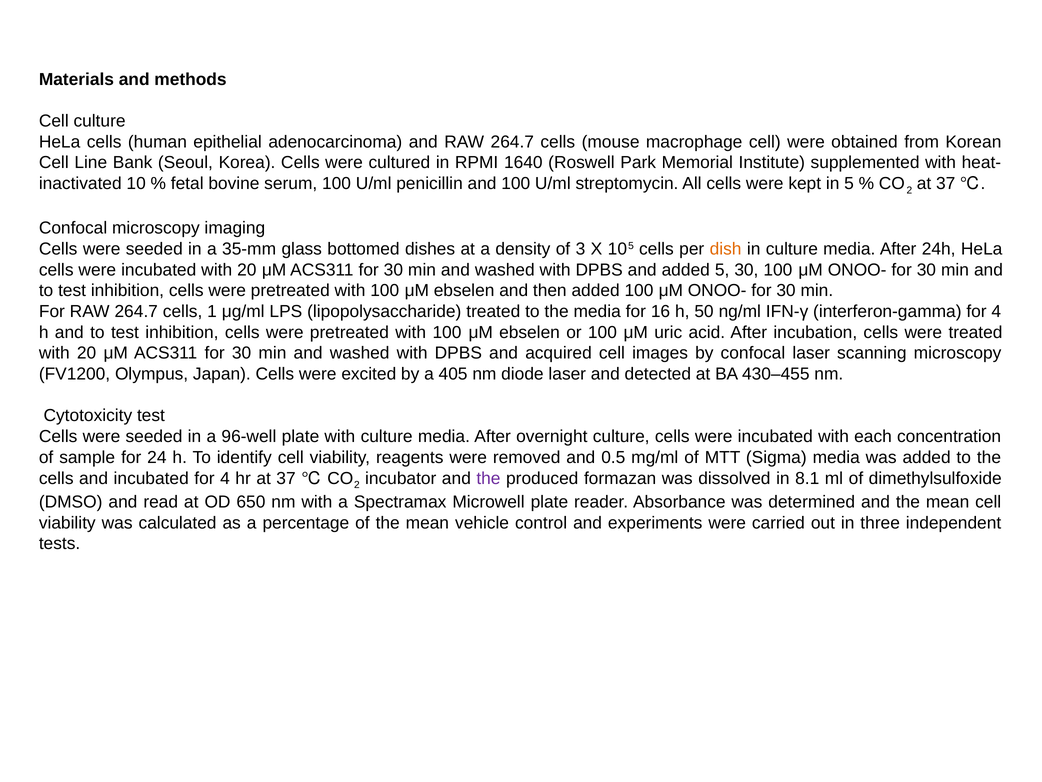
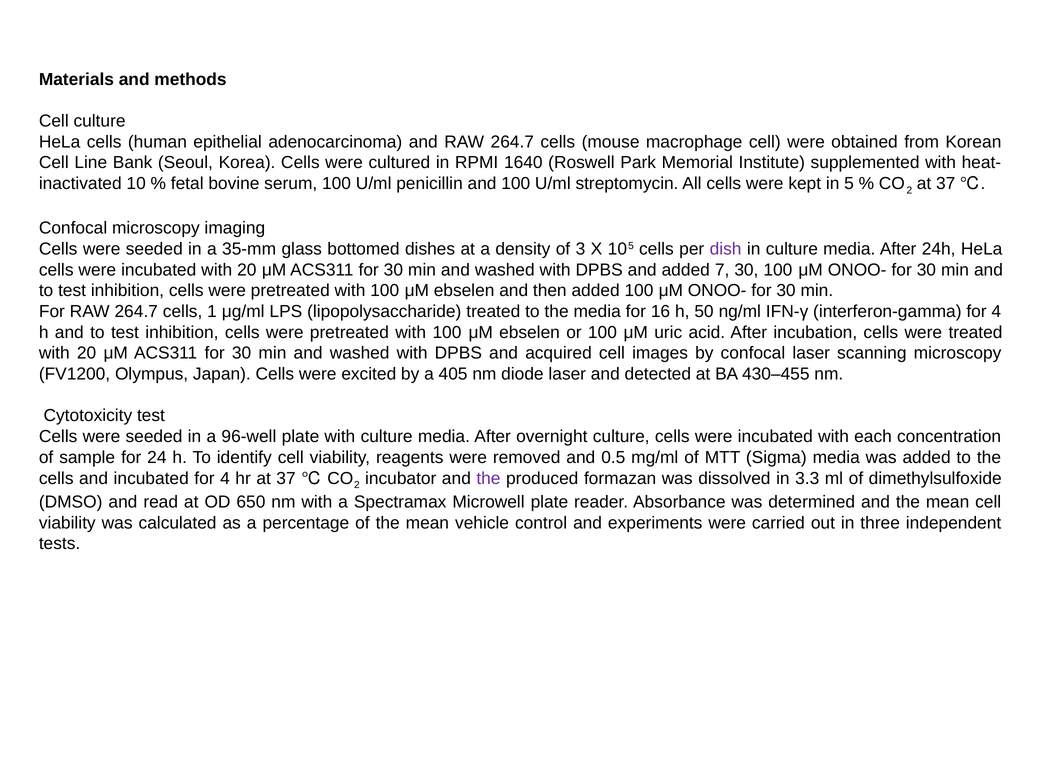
dish colour: orange -> purple
added 5: 5 -> 7
8.1: 8.1 -> 3.3
